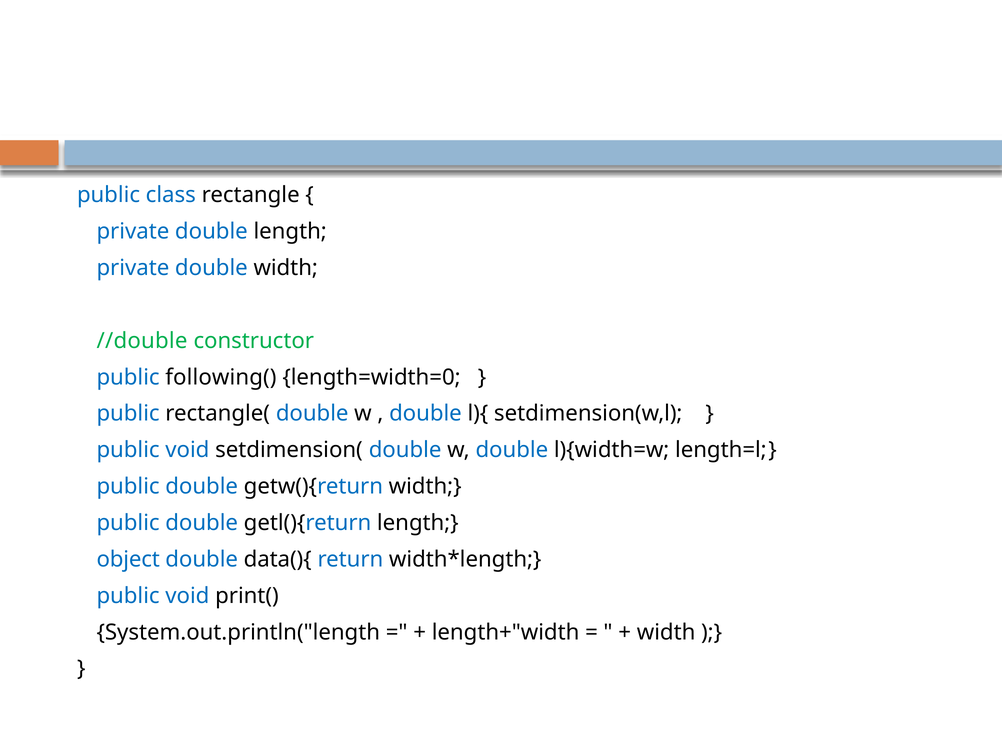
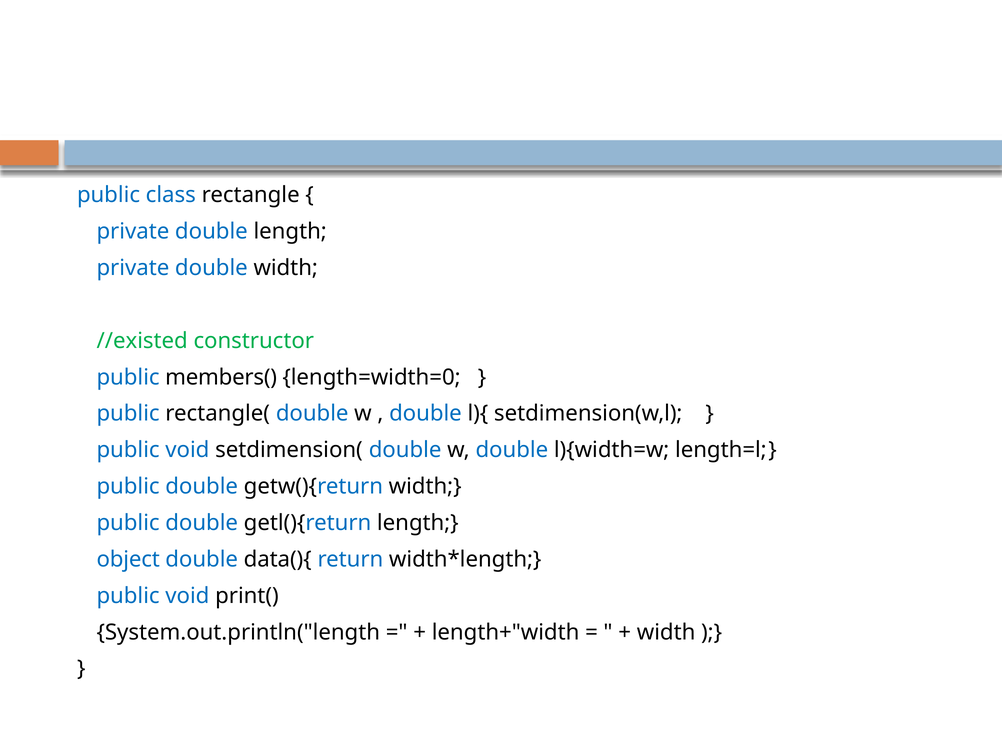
//double: //double -> //existed
following(: following( -> members(
